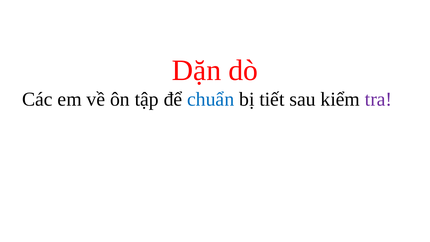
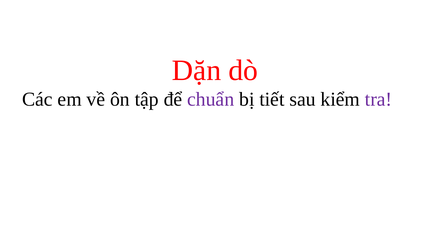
chuẩn colour: blue -> purple
